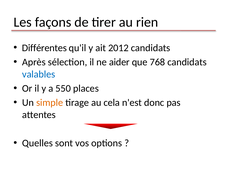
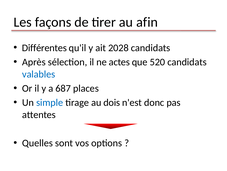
rien: rien -> afin
2012: 2012 -> 2028
aider: aider -> actes
768: 768 -> 520
550: 550 -> 687
simple colour: orange -> blue
cela: cela -> dois
